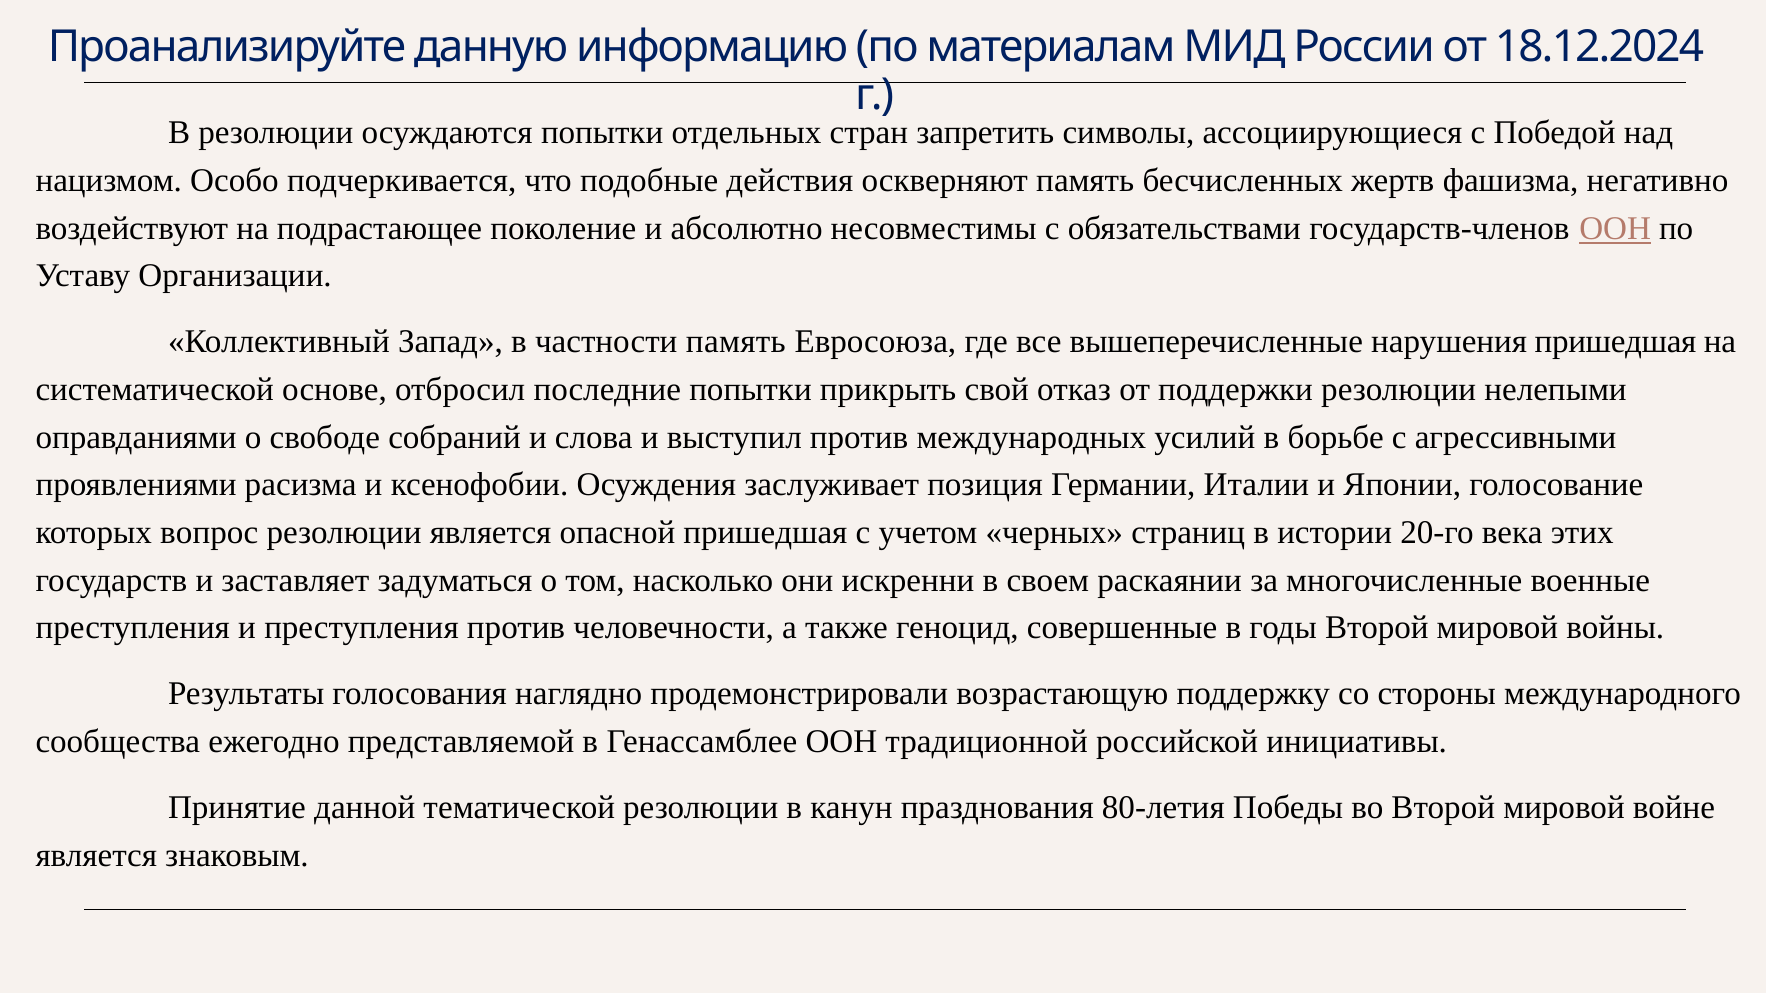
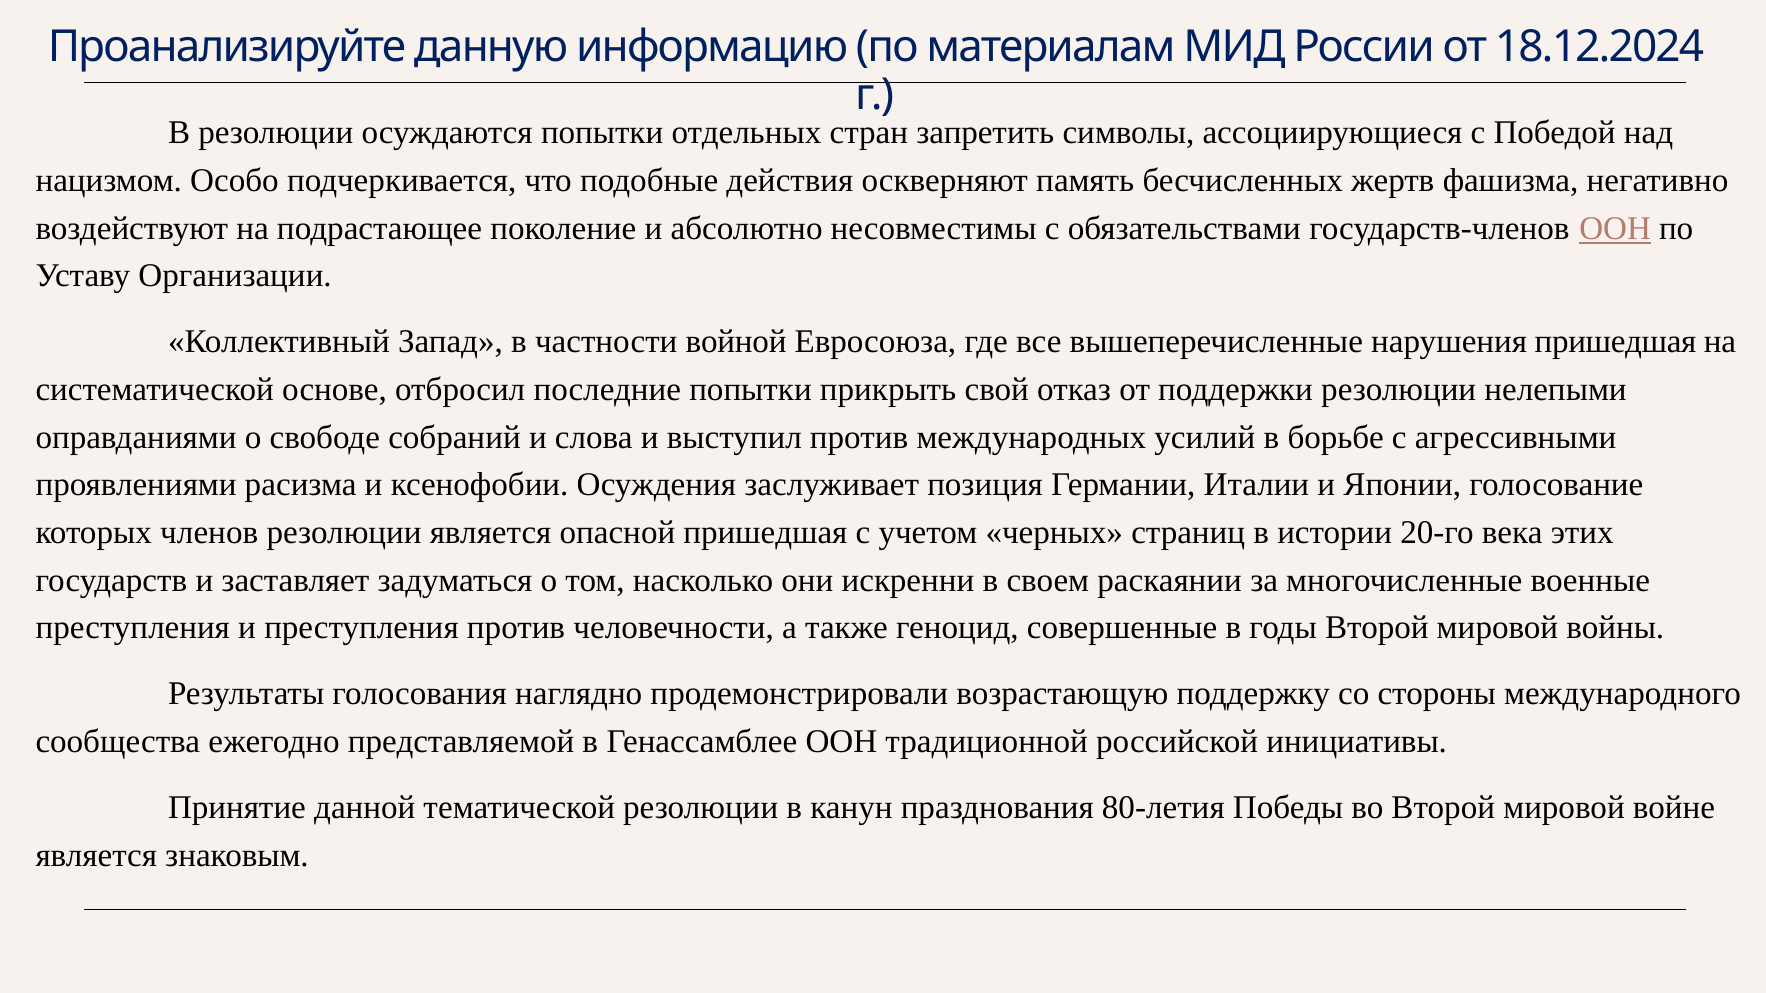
частности память: память -> войной
вопрос: вопрос -> членов
